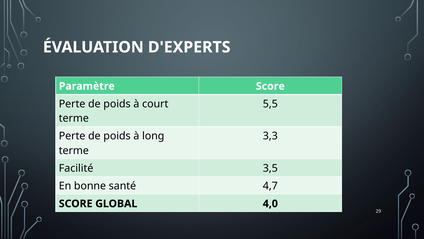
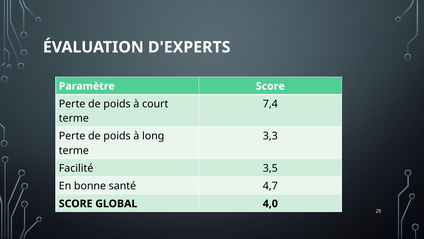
5,5: 5,5 -> 7,4
